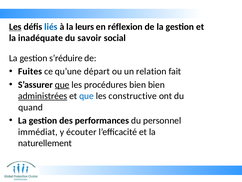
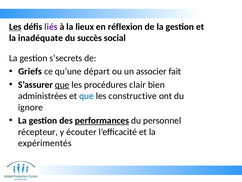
liés colour: blue -> purple
leurs: leurs -> lieux
savoir: savoir -> succès
s’réduire: s’réduire -> s’secrets
Fuites: Fuites -> Griefs
relation: relation -> associer
procédures bien: bien -> clair
administrées underline: present -> none
quand: quand -> ignore
performances underline: none -> present
immédiat: immédiat -> récepteur
naturellement: naturellement -> expérimentés
